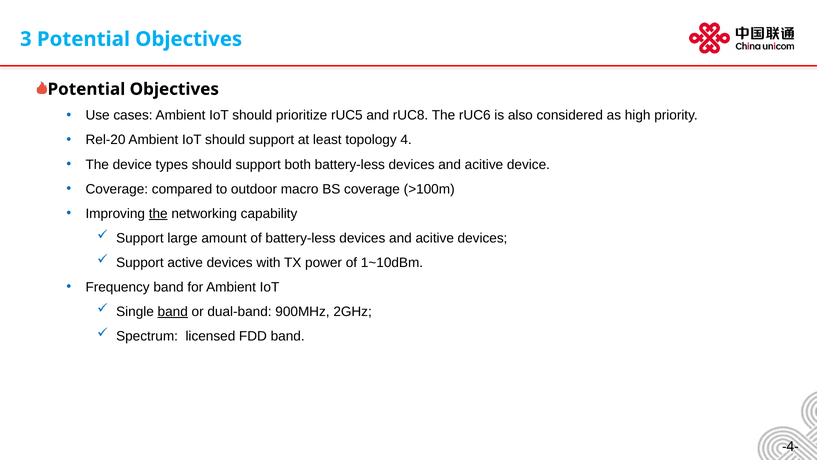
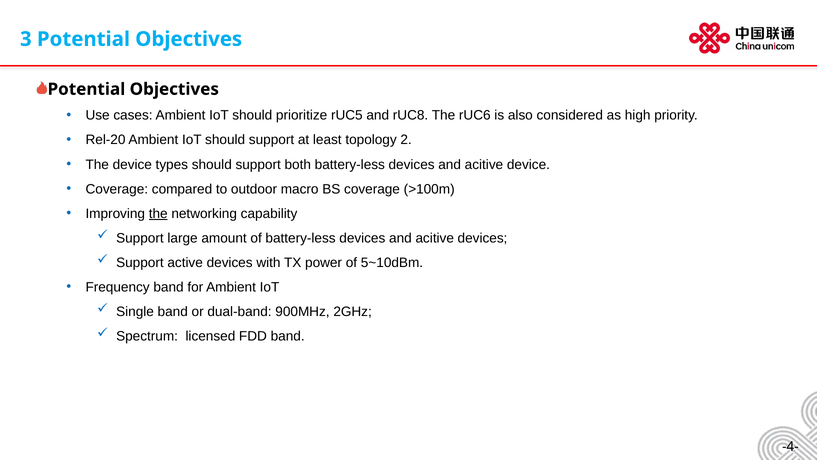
4: 4 -> 2
1~10dBm: 1~10dBm -> 5~10dBm
band at (173, 311) underline: present -> none
